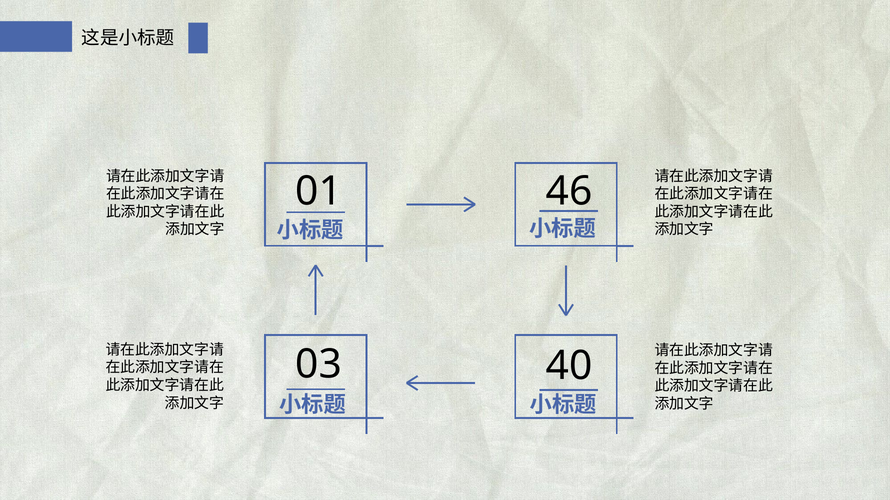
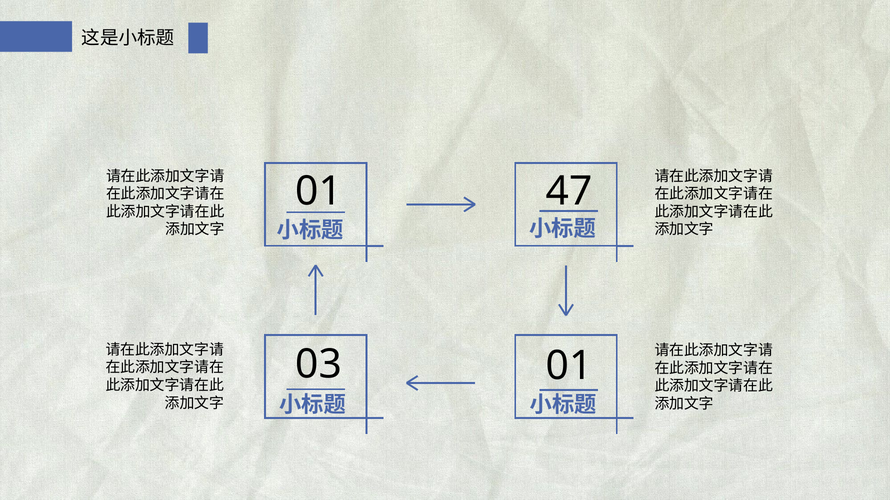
46: 46 -> 47
03 40: 40 -> 01
